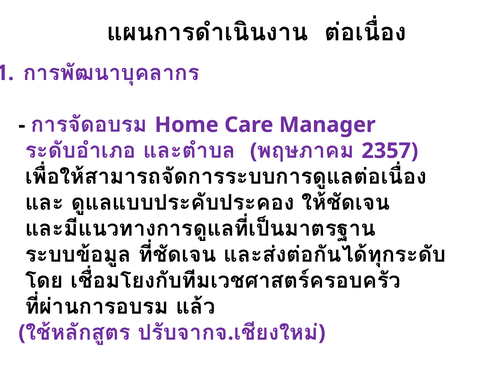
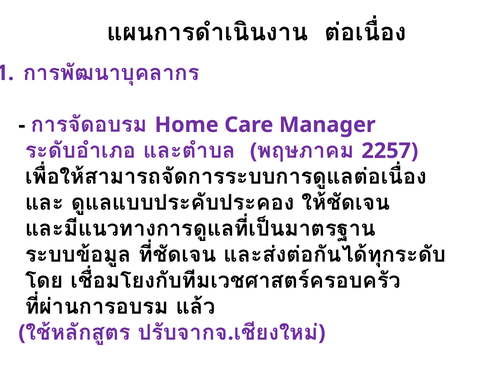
2357: 2357 -> 2257
